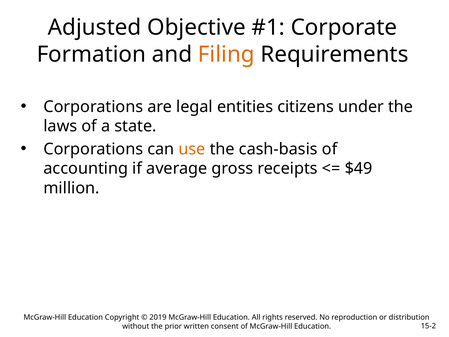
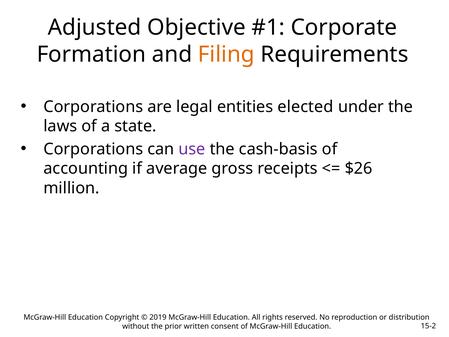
citizens: citizens -> elected
use colour: orange -> purple
$49: $49 -> $26
